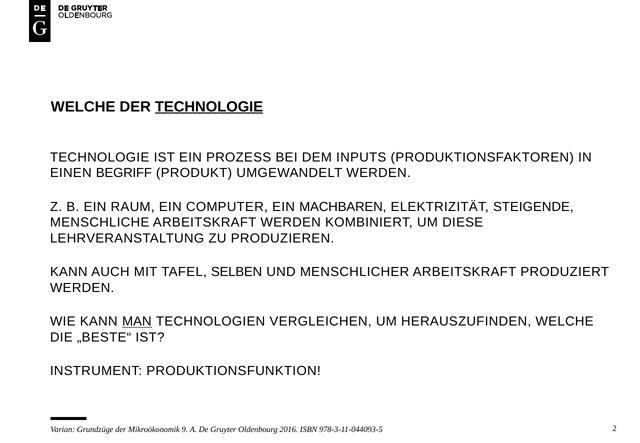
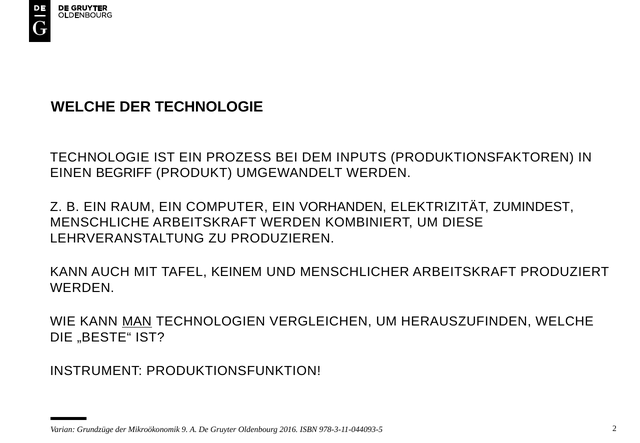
TECHNOLOGIE at (209, 107) underline: present -> none
MACHBAREN: MACHBAREN -> VORHANDEN
STEIGENDE: STEIGENDE -> ZUMINDEST
SELBEN: SELBEN -> KEINEM
